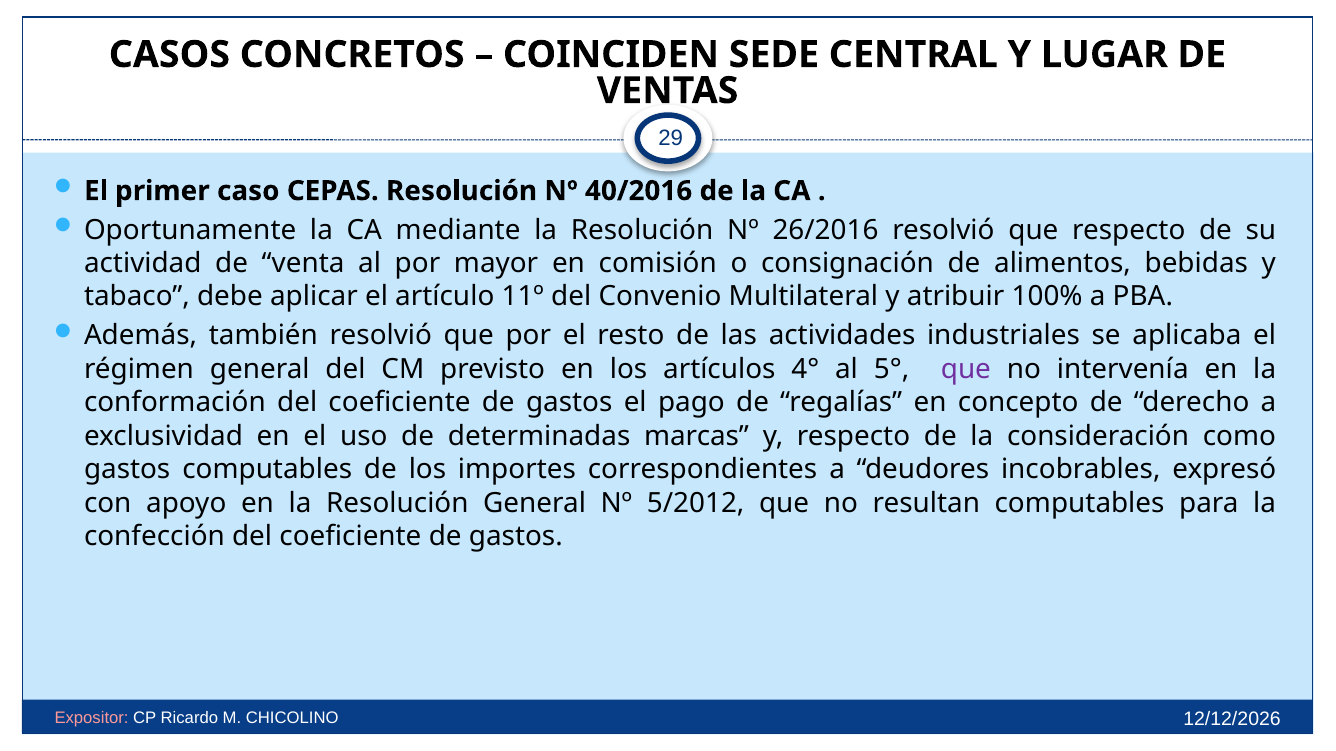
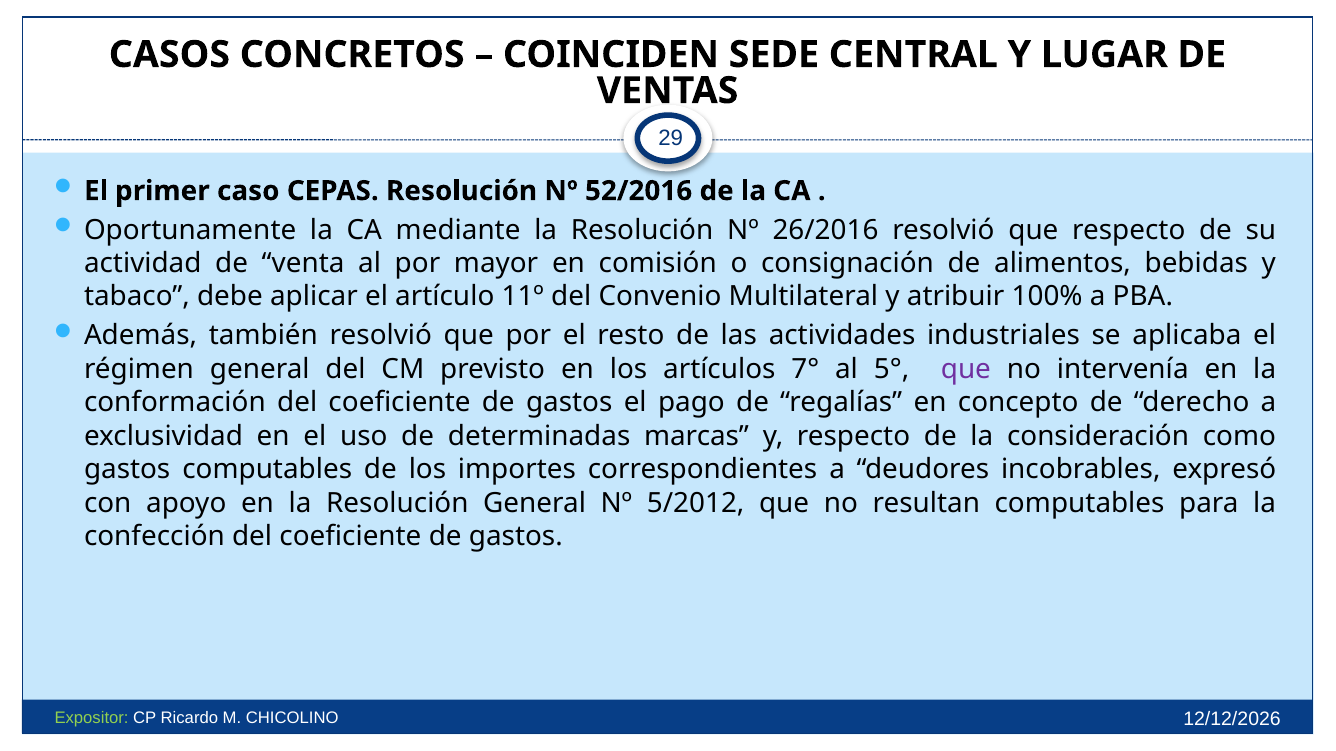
40/2016: 40/2016 -> 52/2016
4°: 4° -> 7°
Expositor colour: pink -> light green
